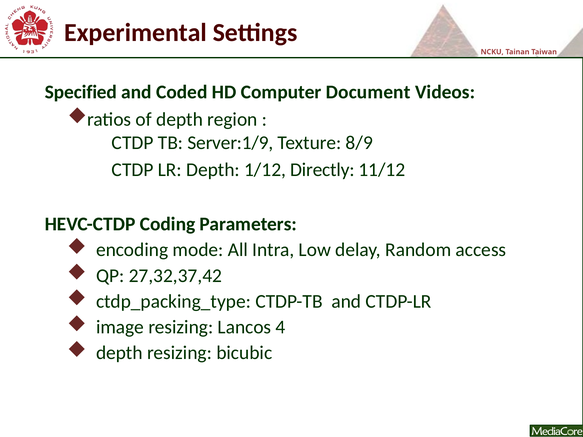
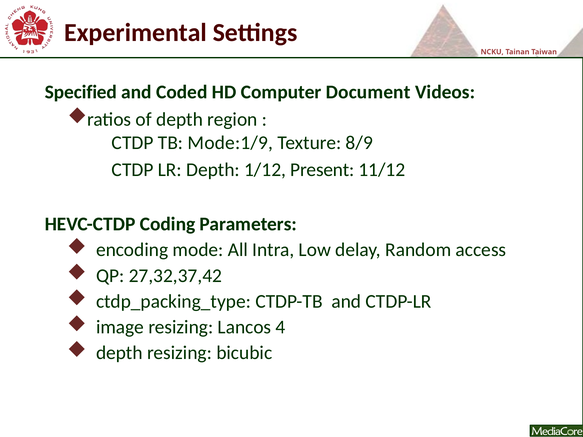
Server:1/9: Server:1/9 -> Mode:1/9
Directly: Directly -> Present
